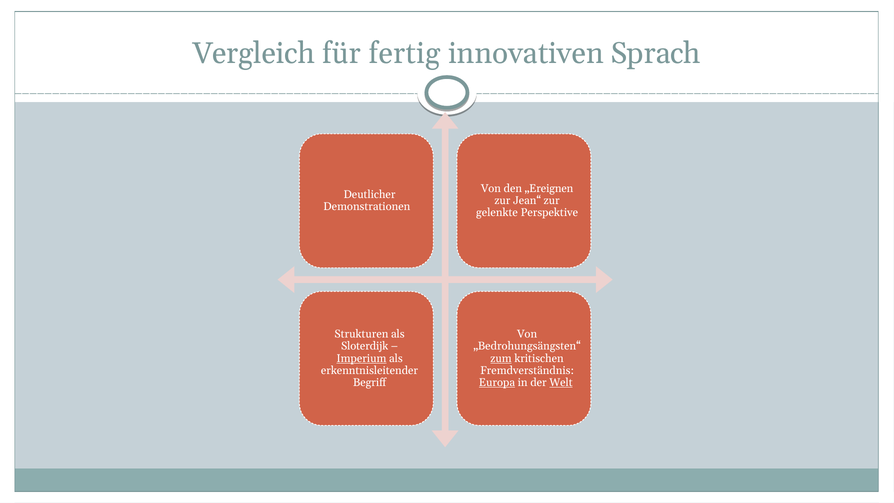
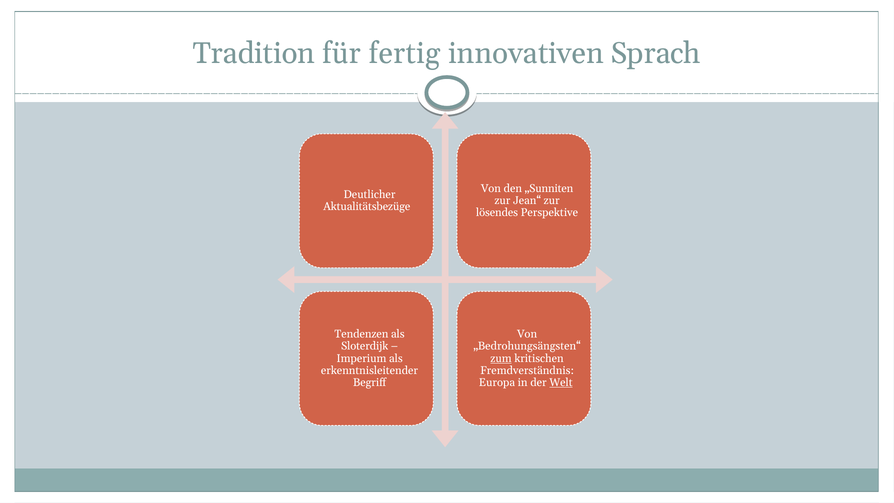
Vergleich: Vergleich -> Tradition
„Ereignen: „Ereignen -> „Sunniten
Demonstrationen: Demonstrationen -> Aktualitätsbezüge
gelenkte: gelenkte -> lösendes
Strukturen: Strukturen -> Tendenzen
Imperium underline: present -> none
Europa underline: present -> none
